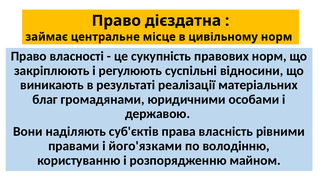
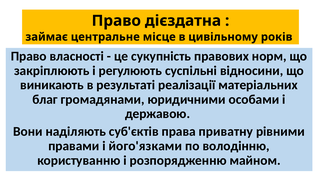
цивільному норм: норм -> років
власність: власність -> приватну
